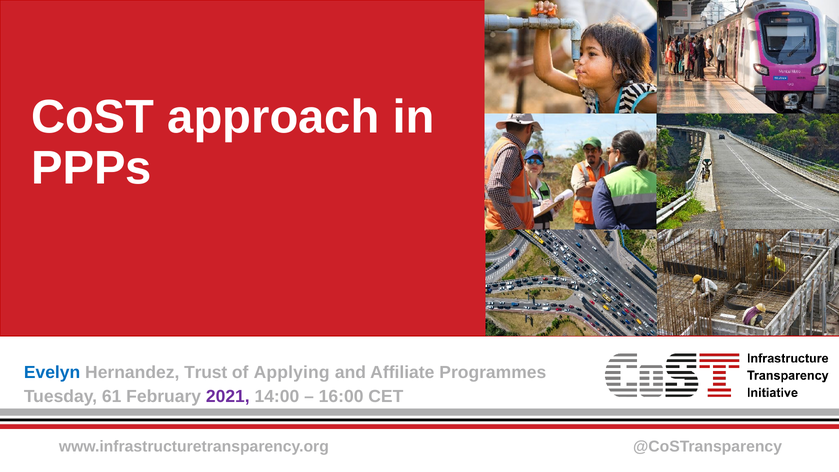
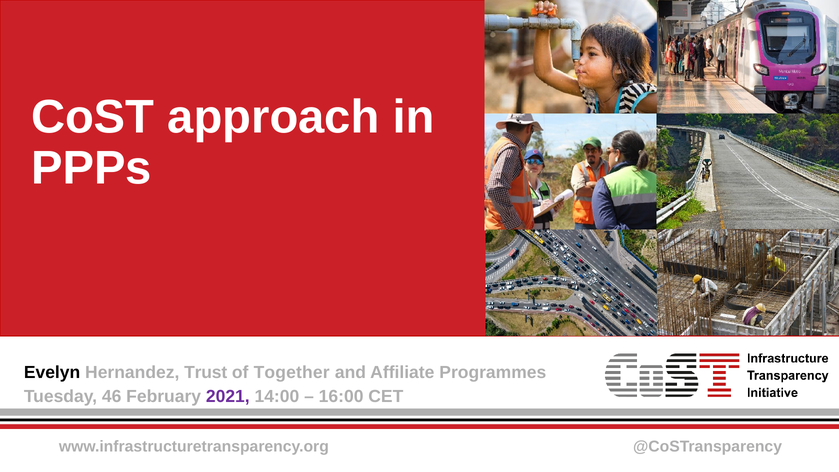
Evelyn colour: blue -> black
Applying: Applying -> Together
61: 61 -> 46
